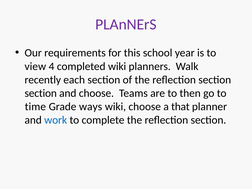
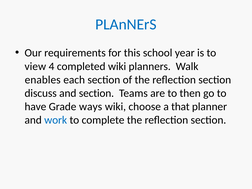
PLAnNErS at (126, 24) colour: purple -> blue
recently: recently -> enables
section at (41, 93): section -> discuss
and choose: choose -> section
time: time -> have
